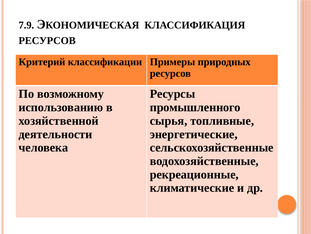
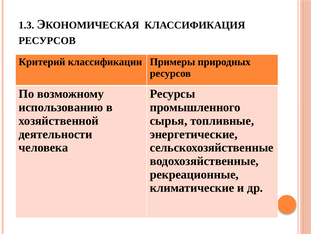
7.9: 7.9 -> 1.3
